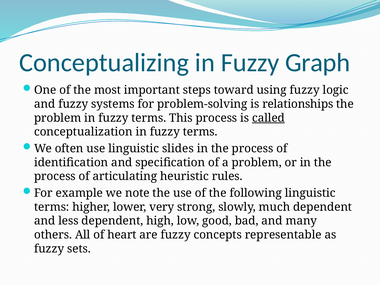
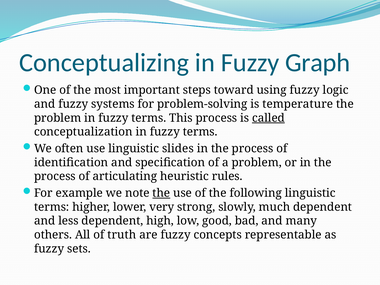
relationships: relationships -> temperature
the at (161, 193) underline: none -> present
heart: heart -> truth
